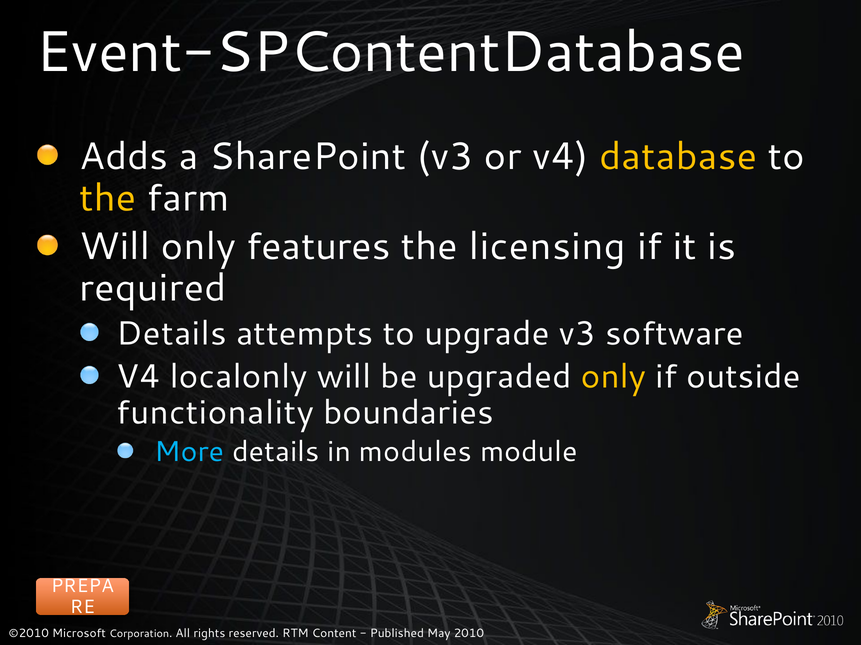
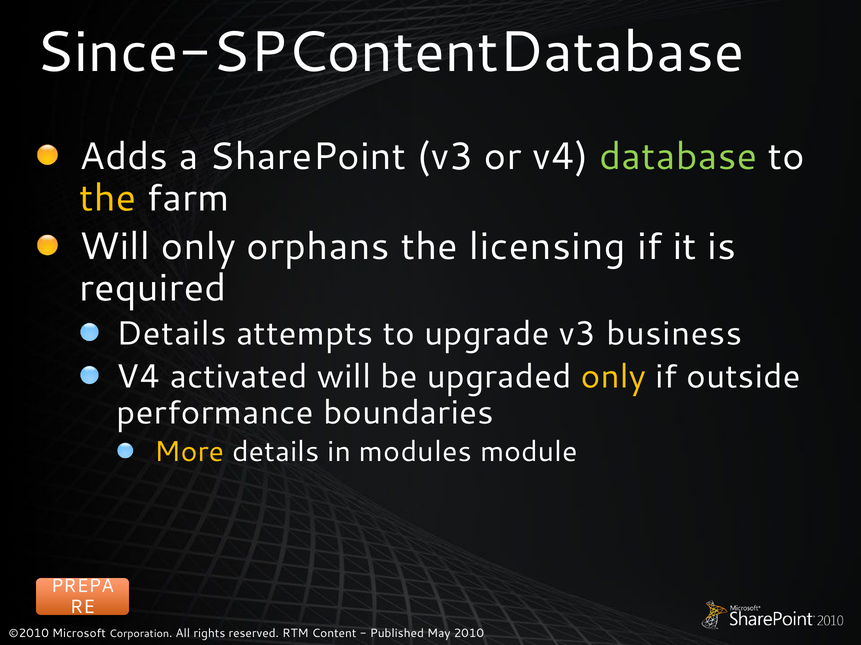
Event-SPContentDatabase: Event-SPContentDatabase -> Since-SPContentDatabase
database colour: yellow -> light green
features: features -> orphans
software: software -> business
localonly: localonly -> activated
functionality: functionality -> performance
More colour: light blue -> yellow
